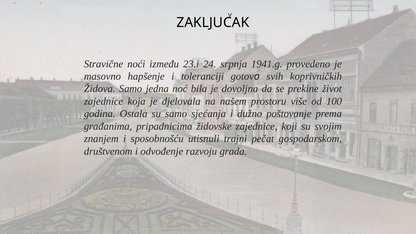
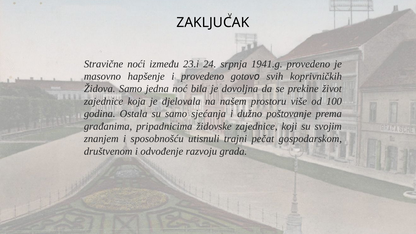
i toleranciji: toleranciji -> provedeno
